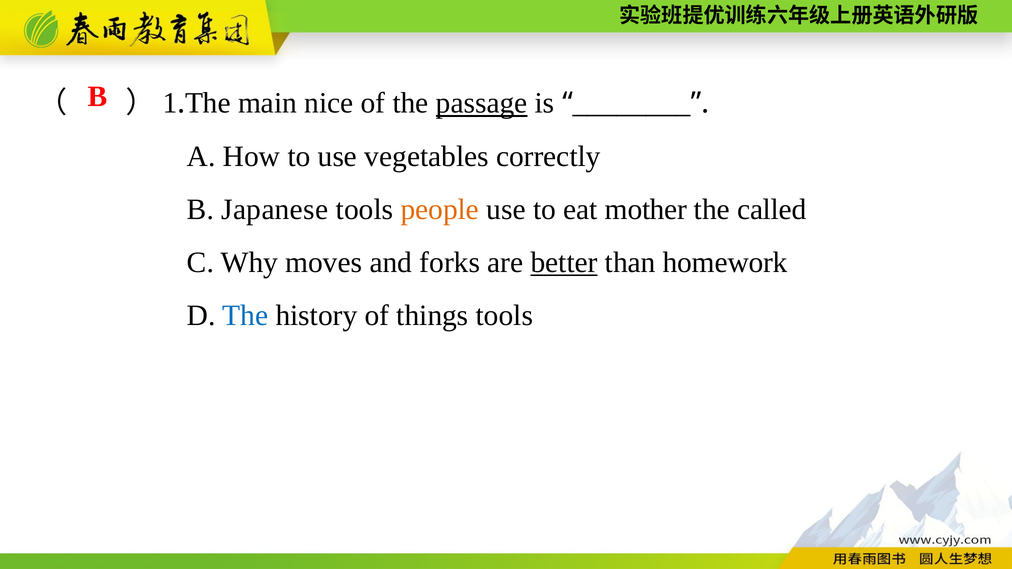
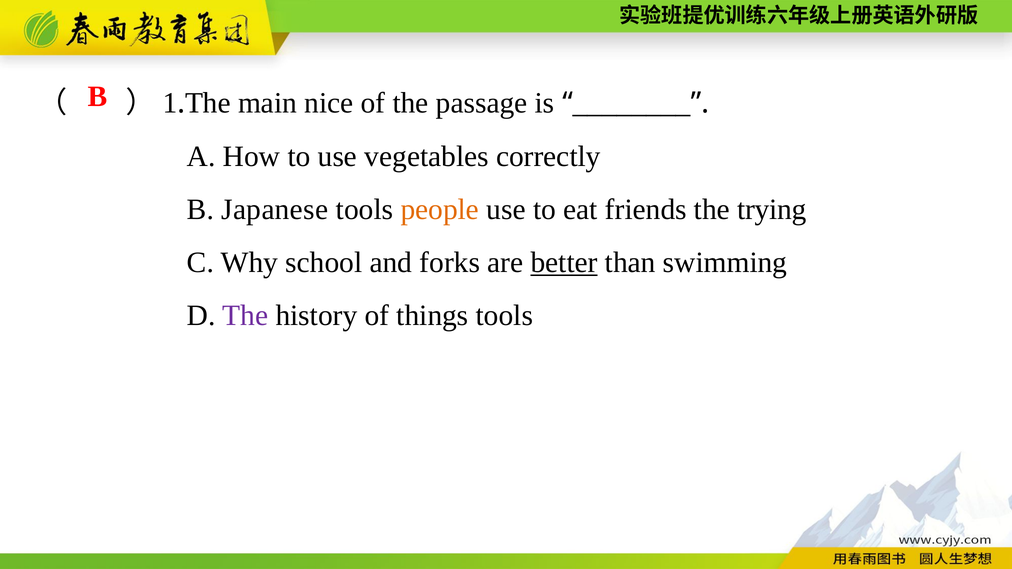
passage underline: present -> none
mother: mother -> friends
called: called -> trying
moves: moves -> school
homework: homework -> swimming
The at (245, 316) colour: blue -> purple
